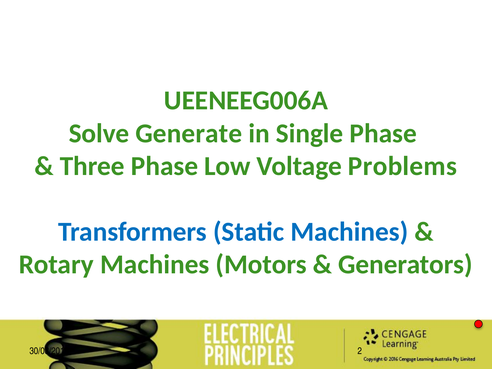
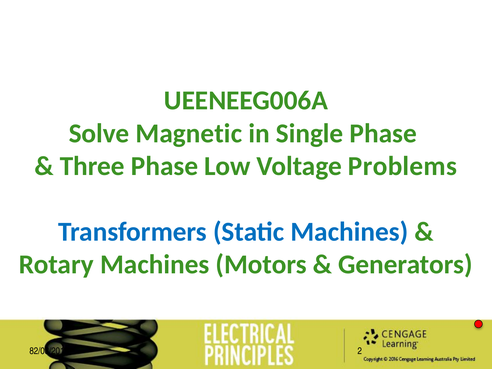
Generate: Generate -> Magnetic
30/08/2018: 30/08/2018 -> 82/08/2018
